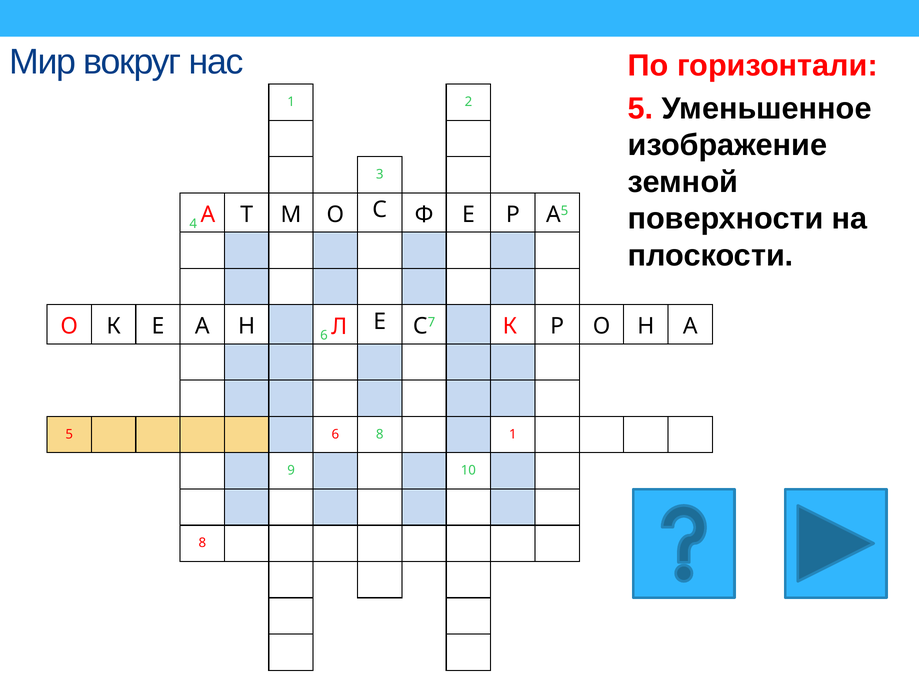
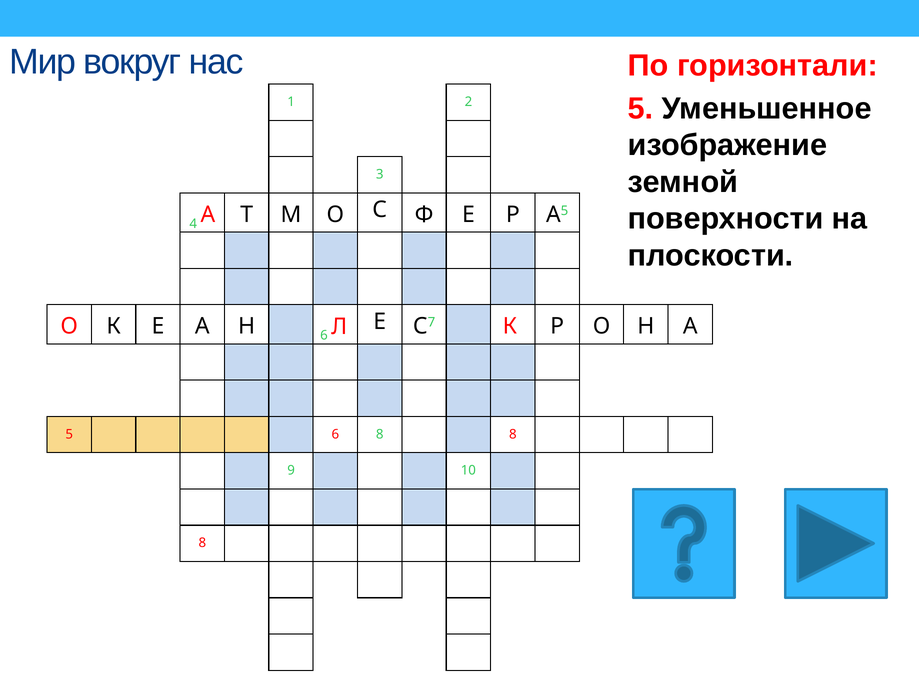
8 1: 1 -> 8
